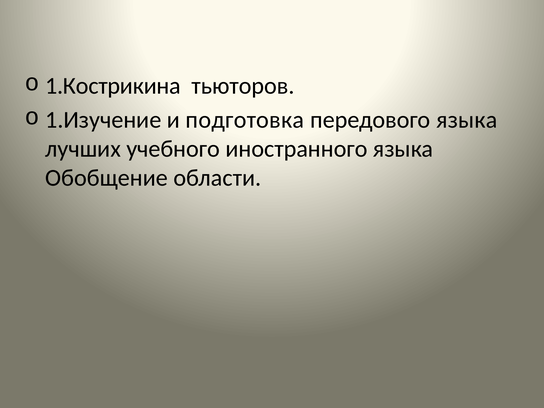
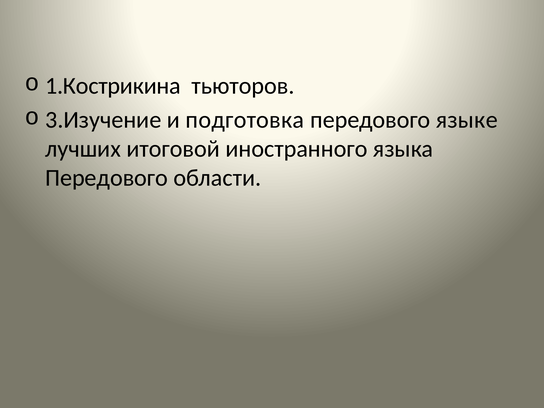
1.Изучение: 1.Изучение -> 3.Изучение
передового языка: языка -> языке
учебного: учебного -> итоговой
Обобщение at (106, 178): Обобщение -> Передового
